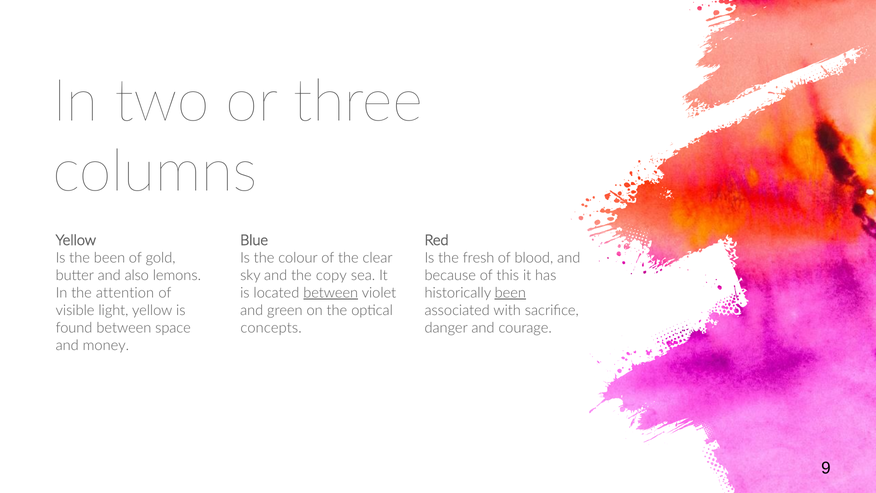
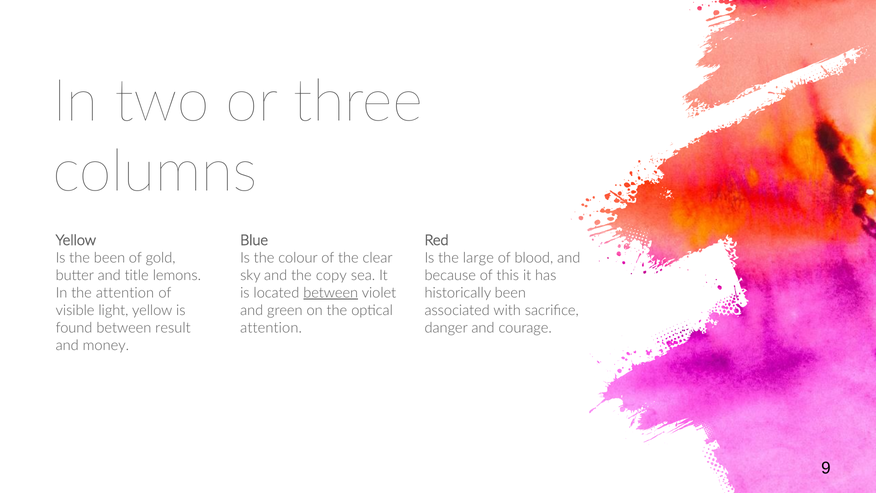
fresh: fresh -> large
also: also -> title
been at (510, 293) underline: present -> none
space: space -> result
concepts at (271, 328): concepts -> attention
